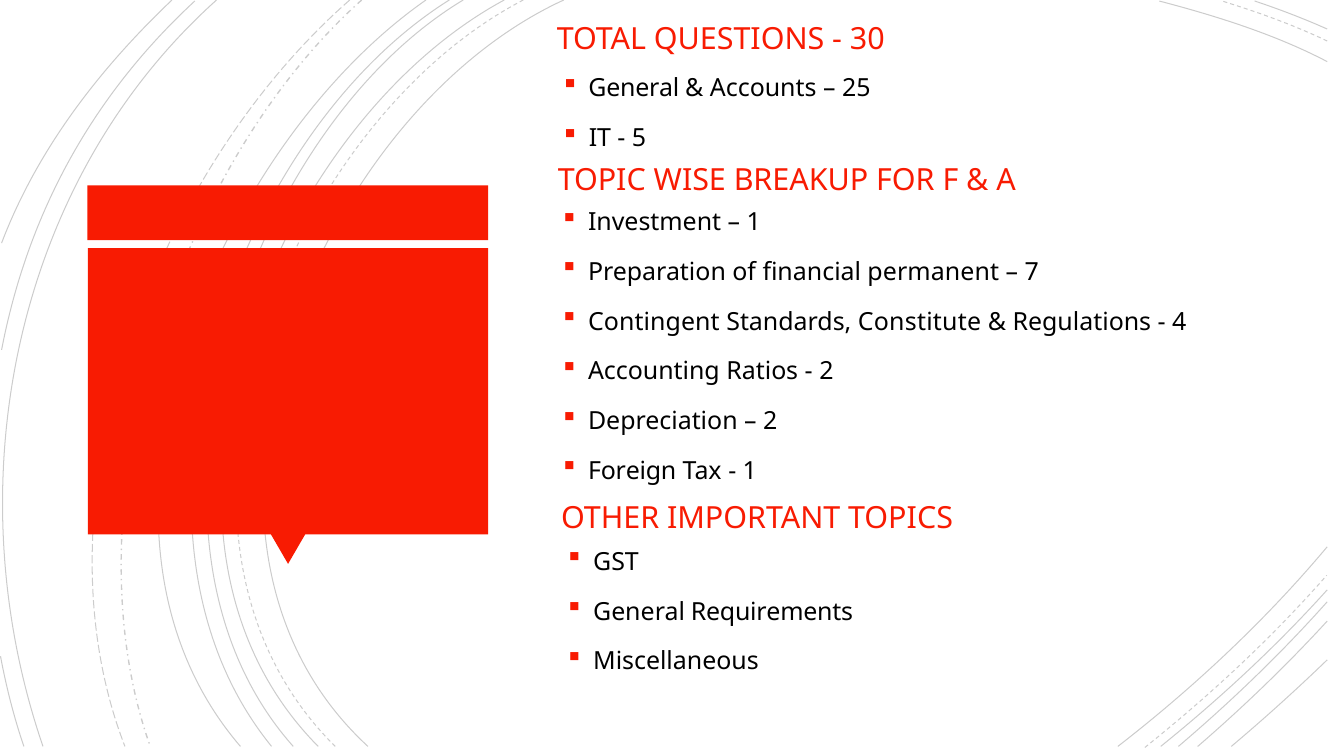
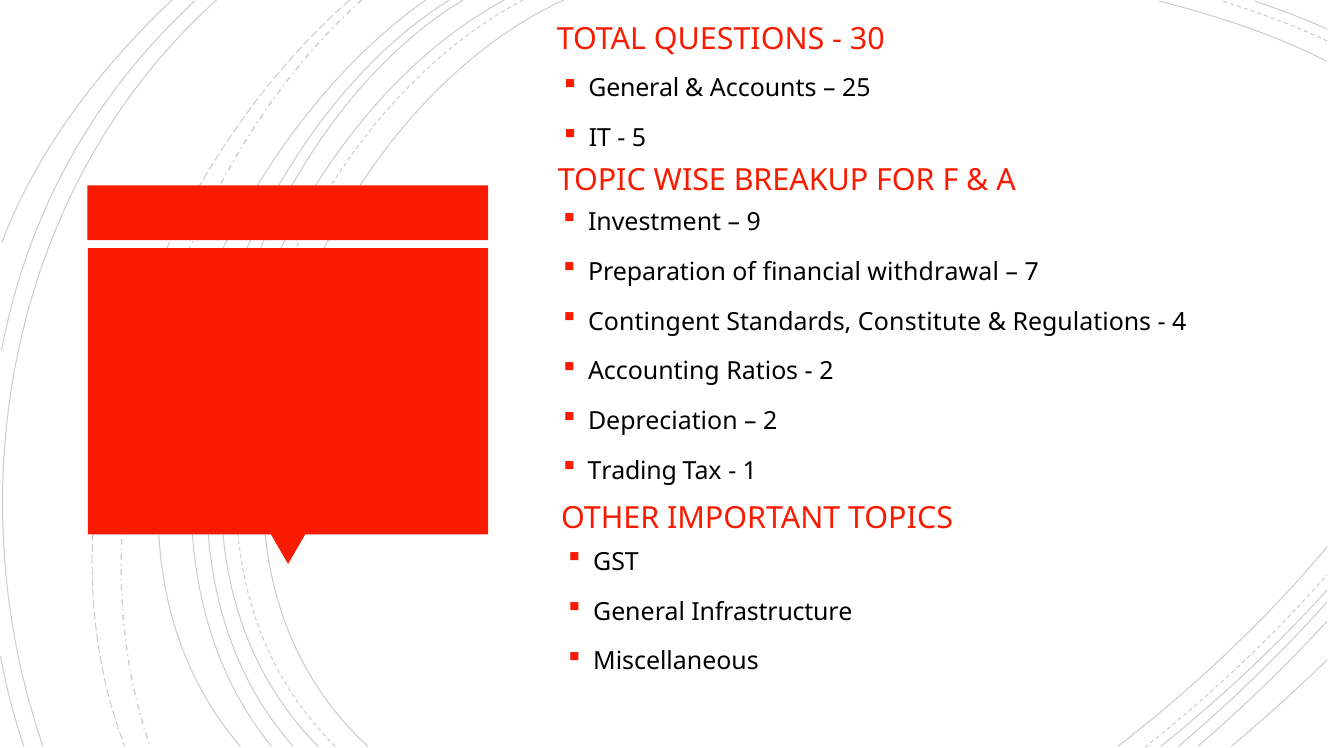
1 at (754, 222): 1 -> 9
permanent: permanent -> withdrawal
Foreign: Foreign -> Trading
Requirements: Requirements -> Infrastructure
